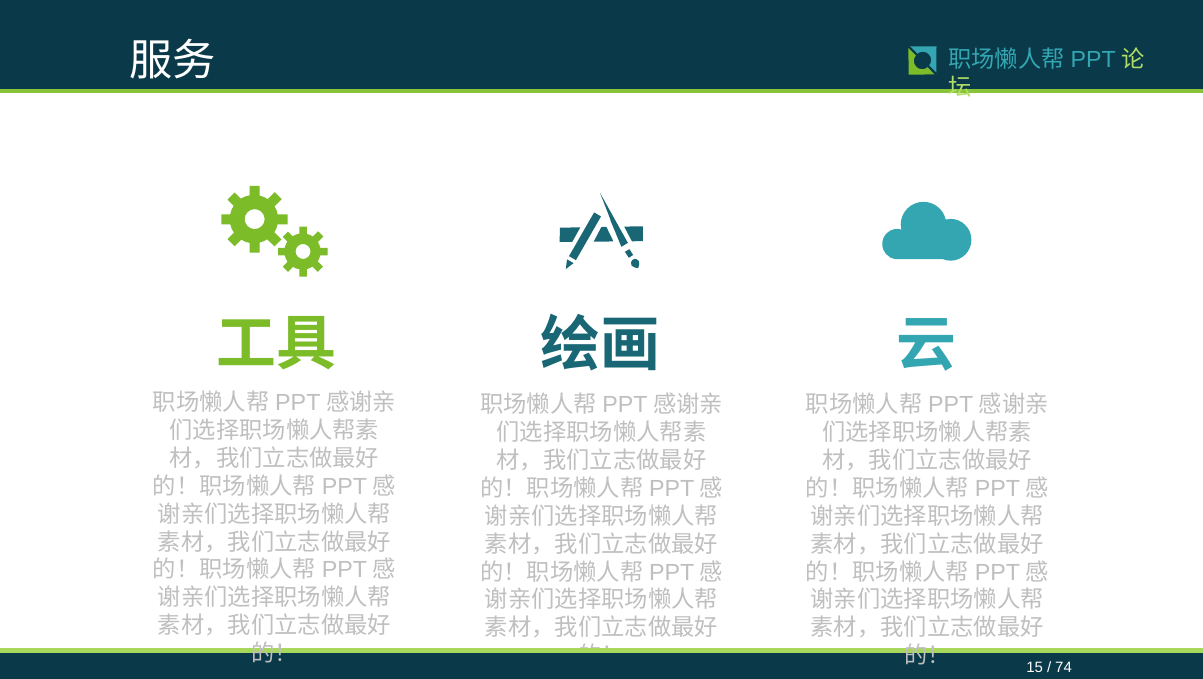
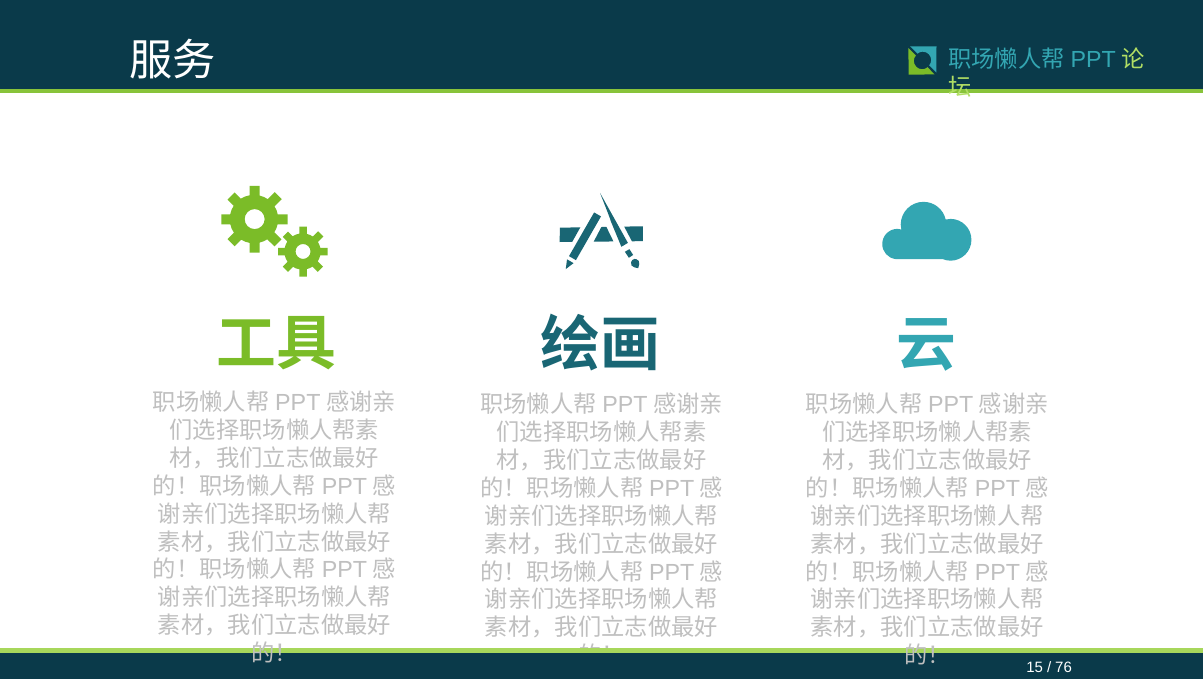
74: 74 -> 76
